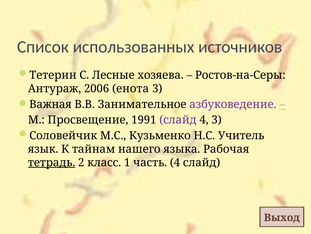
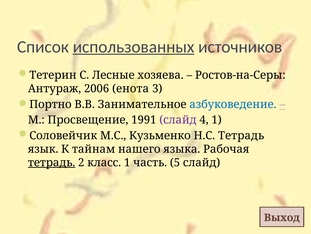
использованных underline: none -> present
Важная: Важная -> Портно
азбуковедение colour: purple -> blue
4 3: 3 -> 1
Н.С Учитель: Учитель -> Тетрадь
часть 4: 4 -> 5
